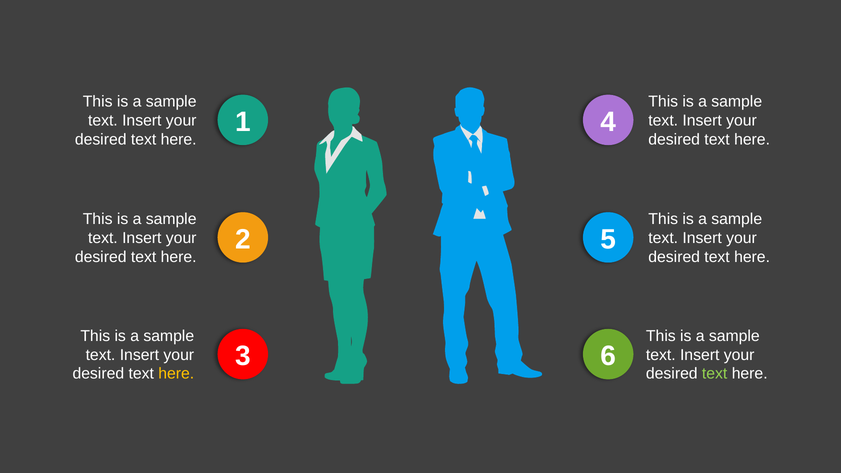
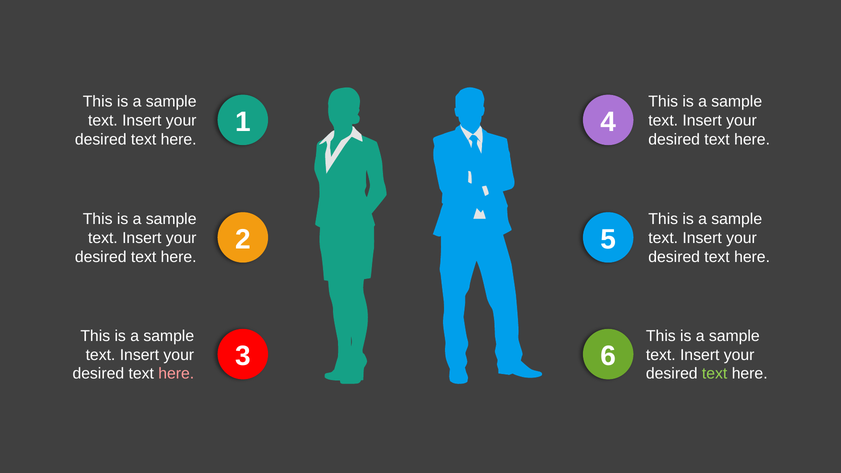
here at (176, 374) colour: yellow -> pink
